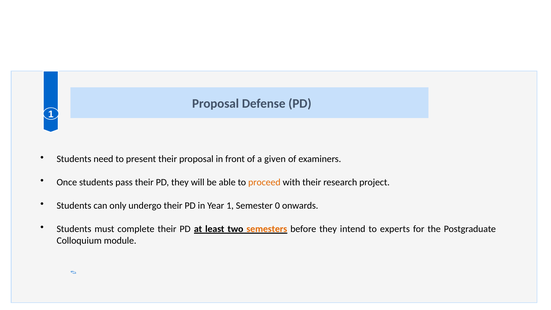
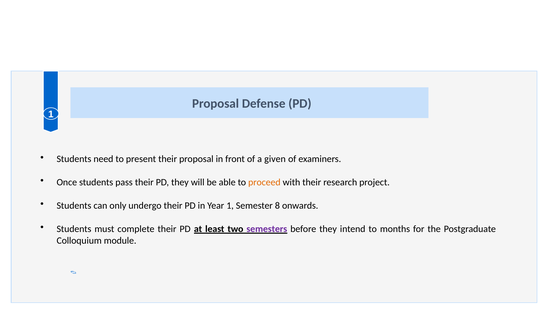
0: 0 -> 8
semesters colour: orange -> purple
experts: experts -> months
